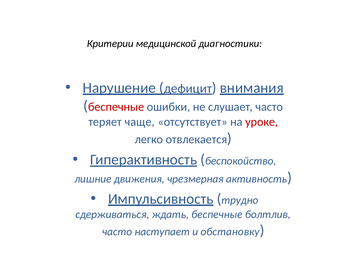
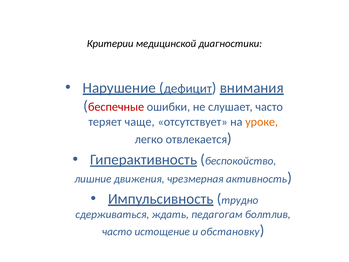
уроке colour: red -> orange
ждать беспечные: беспечные -> педагогам
наступает: наступает -> истощение
